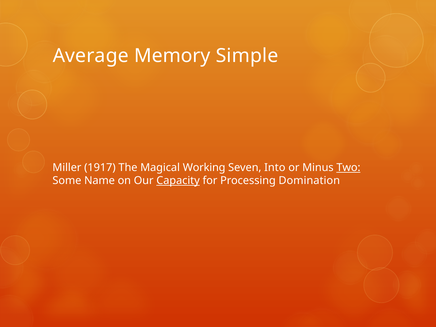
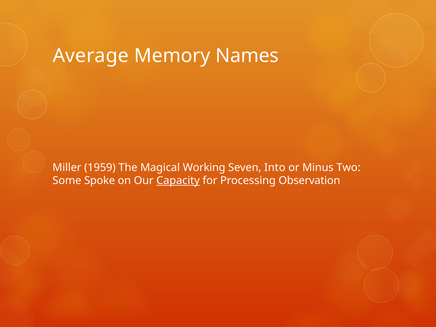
Simple: Simple -> Names
1917: 1917 -> 1959
Two underline: present -> none
Name: Name -> Spoke
Domination: Domination -> Observation
